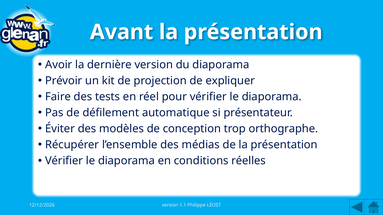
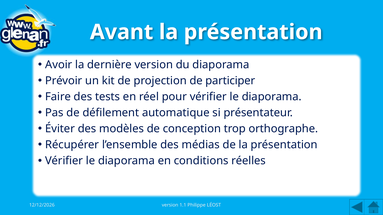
expliquer: expliquer -> participer
